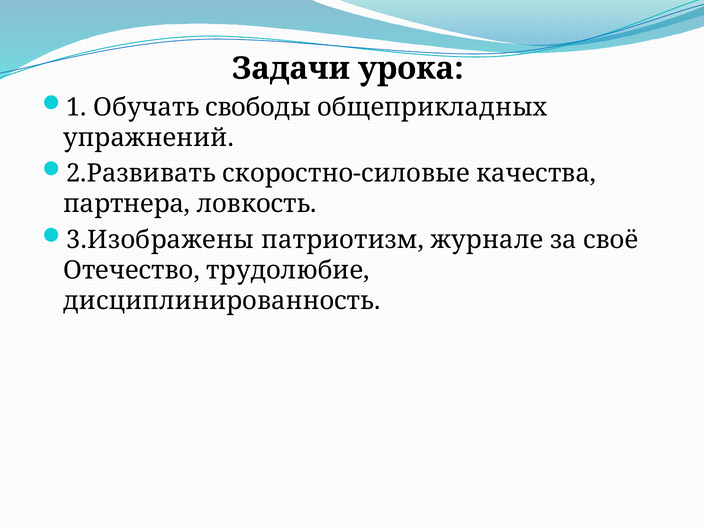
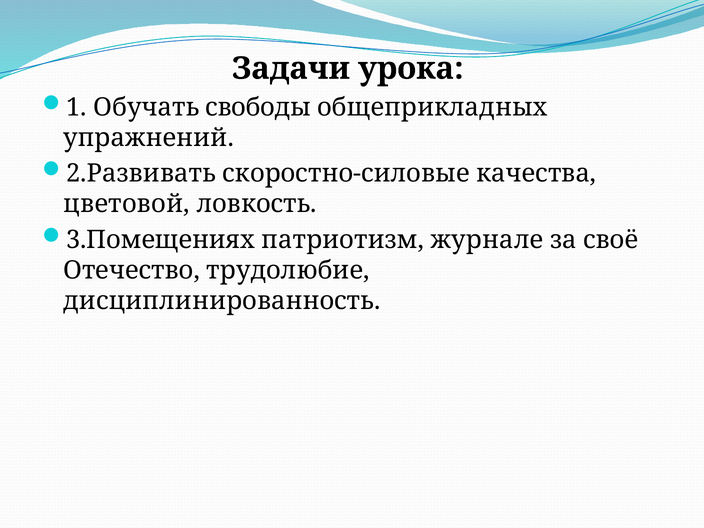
партнера: партнера -> цветовой
3.Изображены: 3.Изображены -> 3.Помещениях
